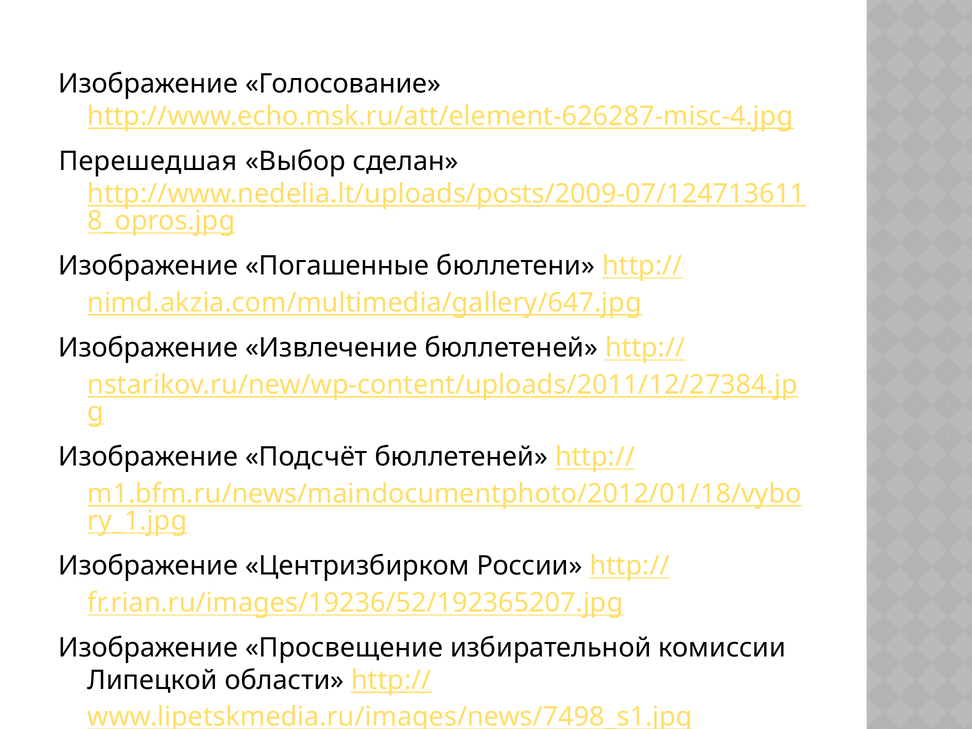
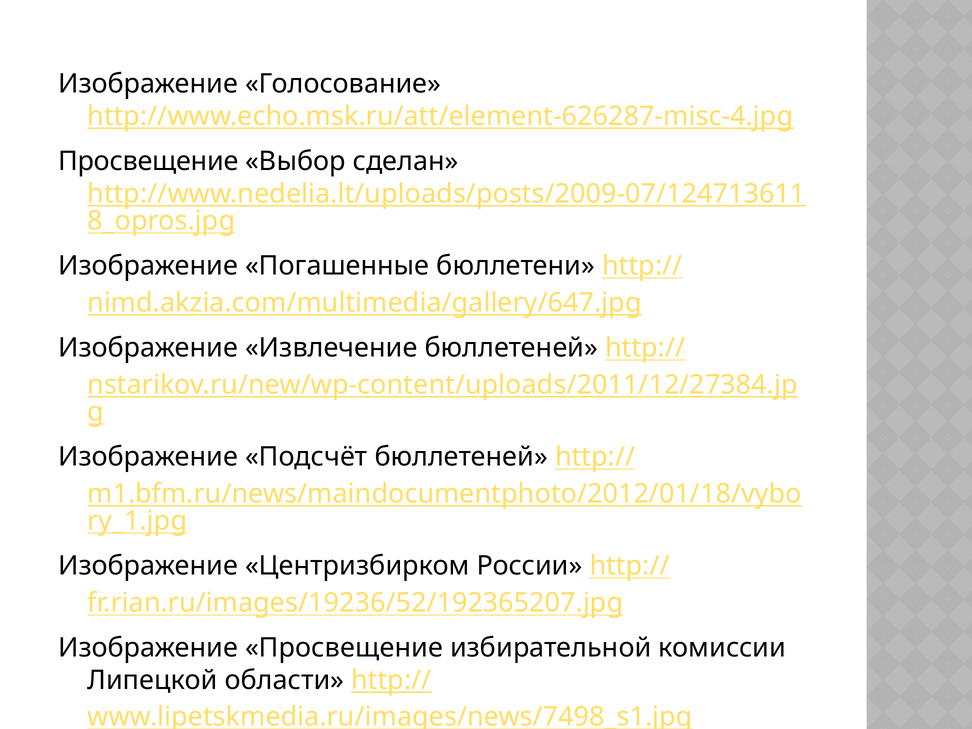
Перешедшая at (148, 161): Перешедшая -> Просвещение
